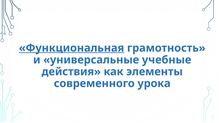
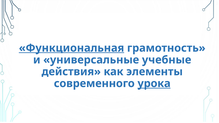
урока underline: none -> present
